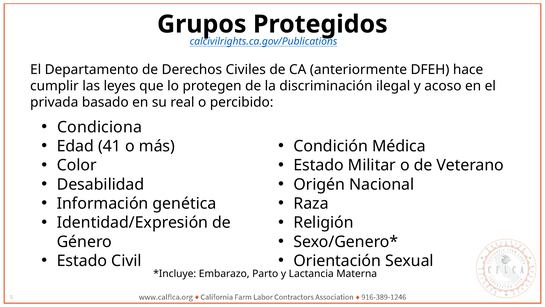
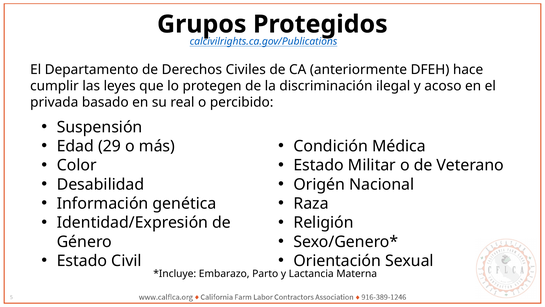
Condiciona: Condiciona -> Suspensión
41: 41 -> 29
